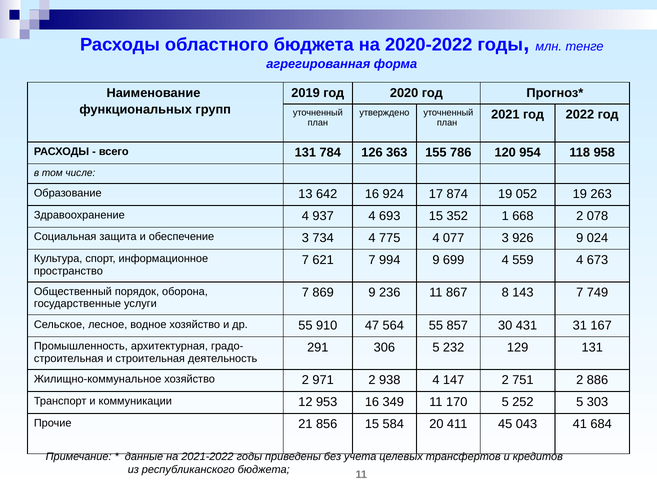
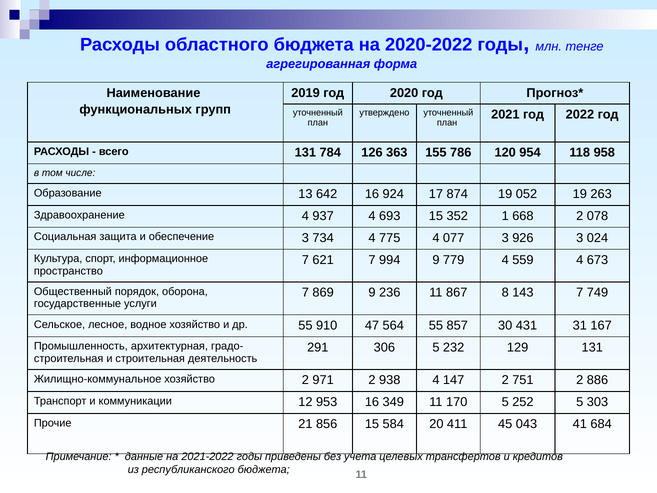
926 9: 9 -> 3
699: 699 -> 779
